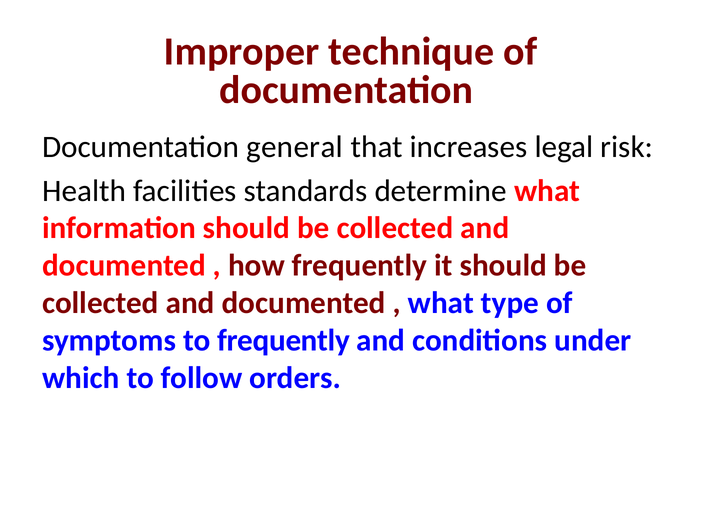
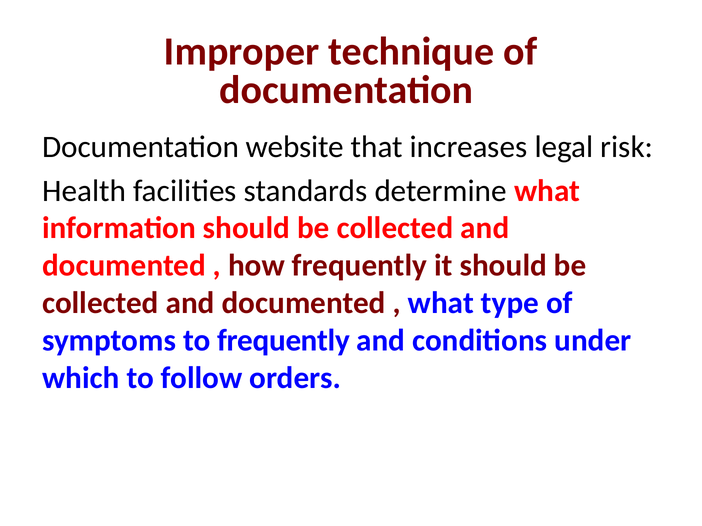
general: general -> website
